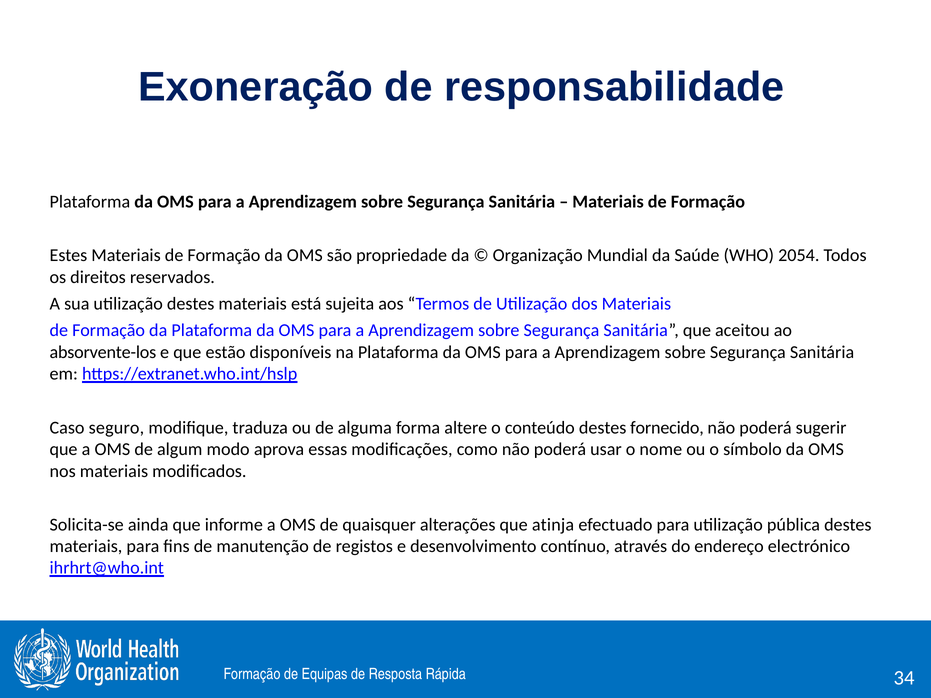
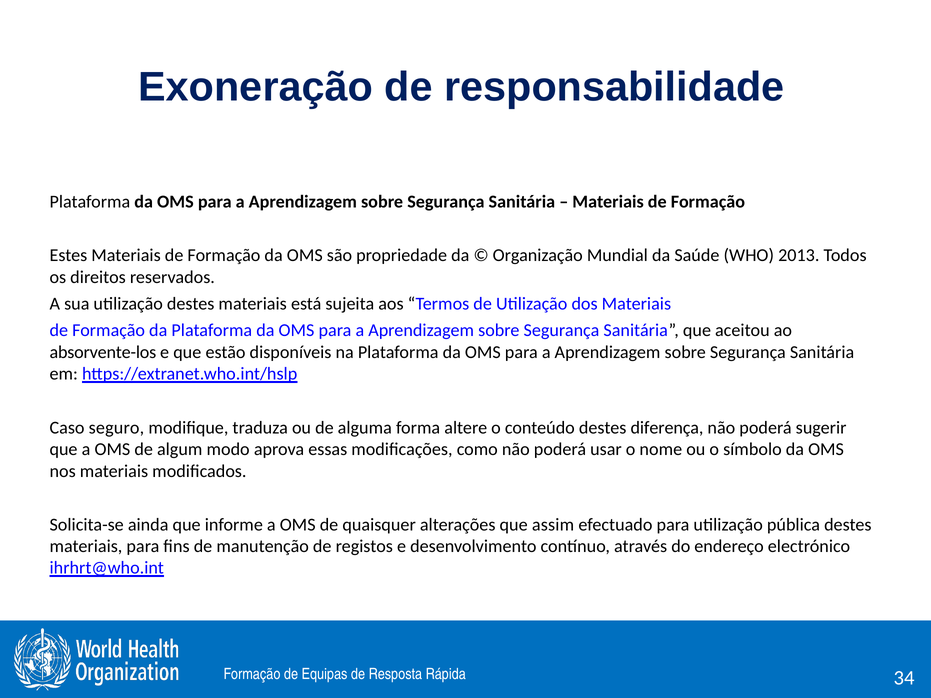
2054: 2054 -> 2013
fornecido: fornecido -> diferença
atinja: atinja -> assim
